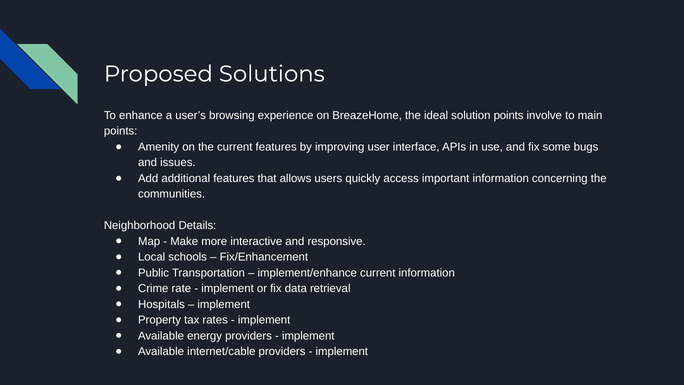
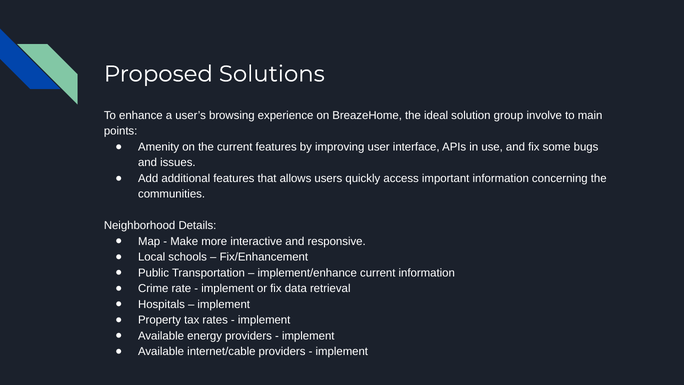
solution points: points -> group
